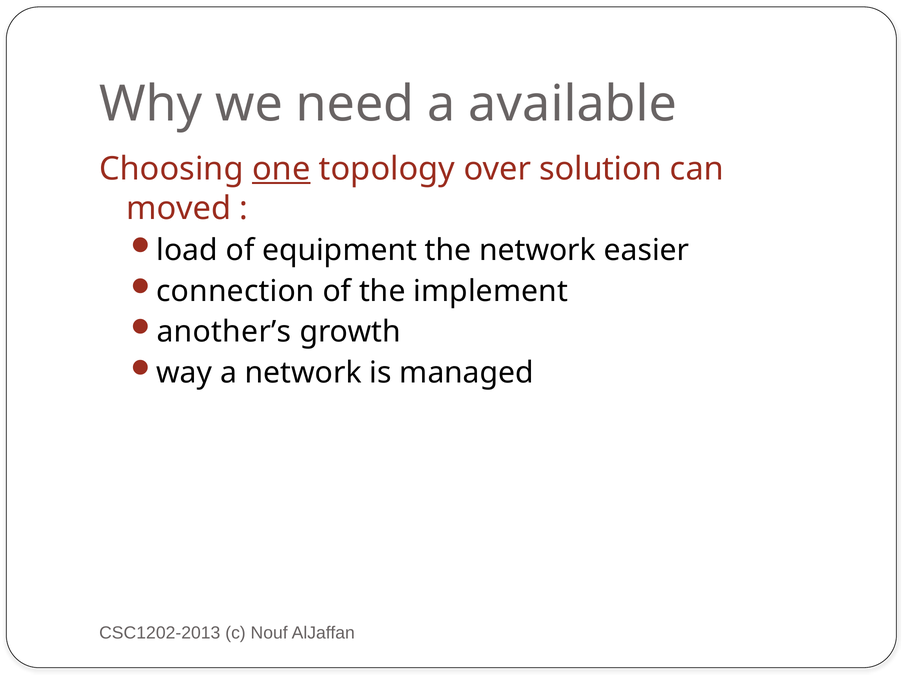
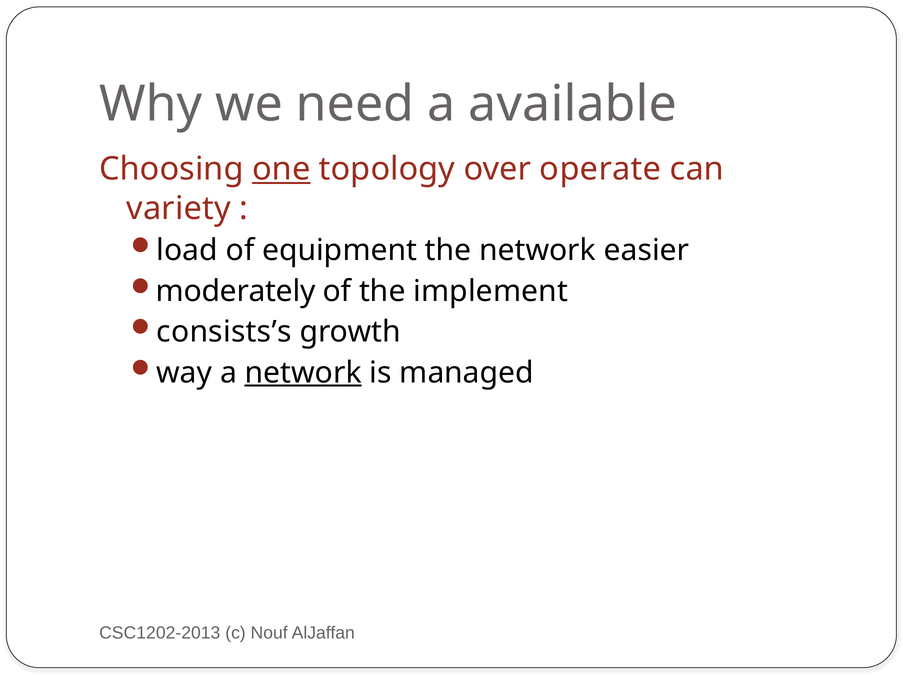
solution: solution -> operate
moved: moved -> variety
connection: connection -> moderately
another’s: another’s -> consists’s
network at (303, 373) underline: none -> present
